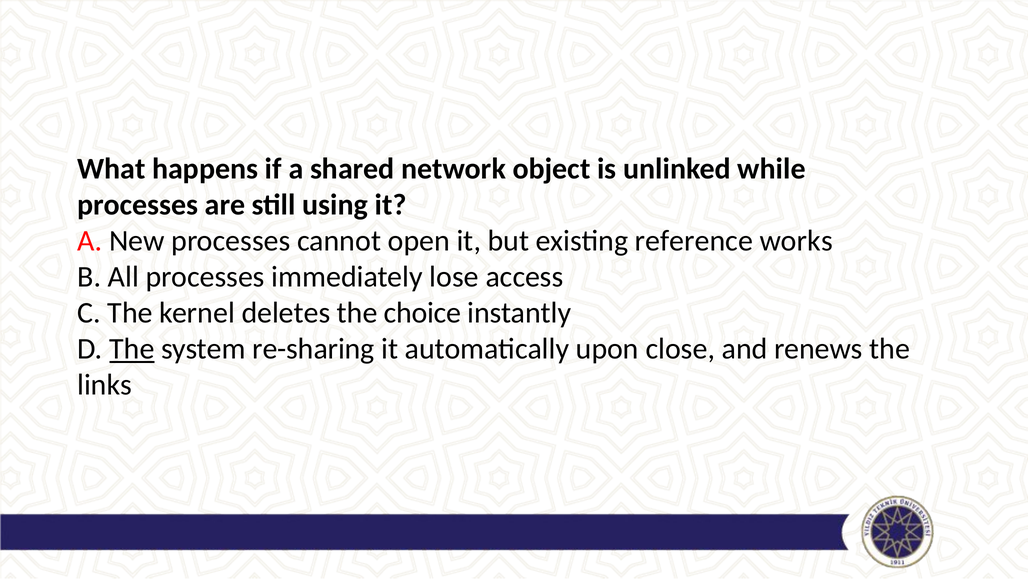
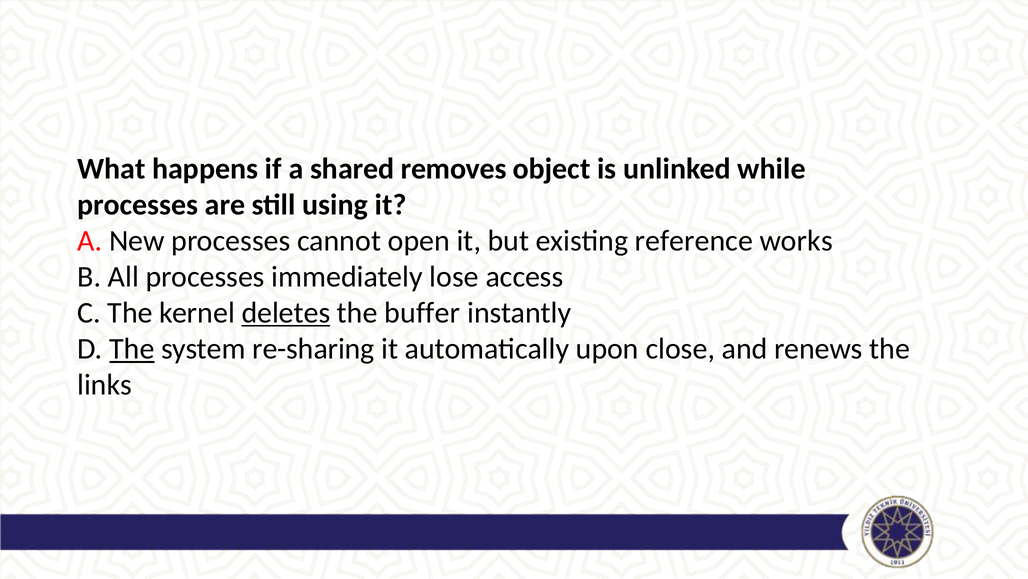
network: network -> removes
deletes underline: none -> present
choice: choice -> buffer
